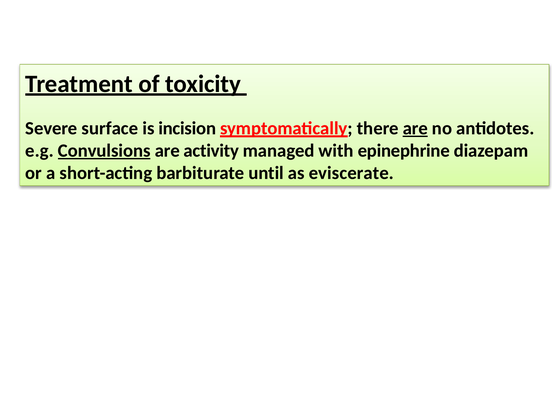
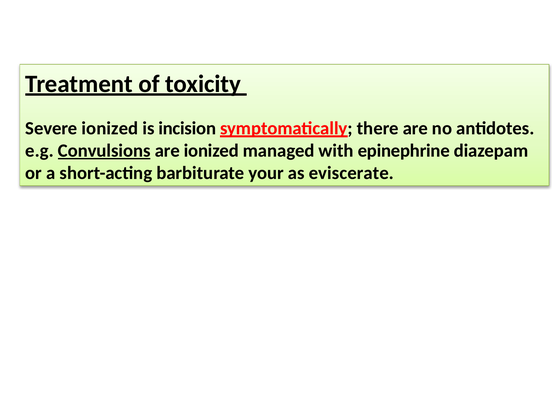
Severe surface: surface -> ionized
are at (415, 128) underline: present -> none
are activity: activity -> ionized
until: until -> your
